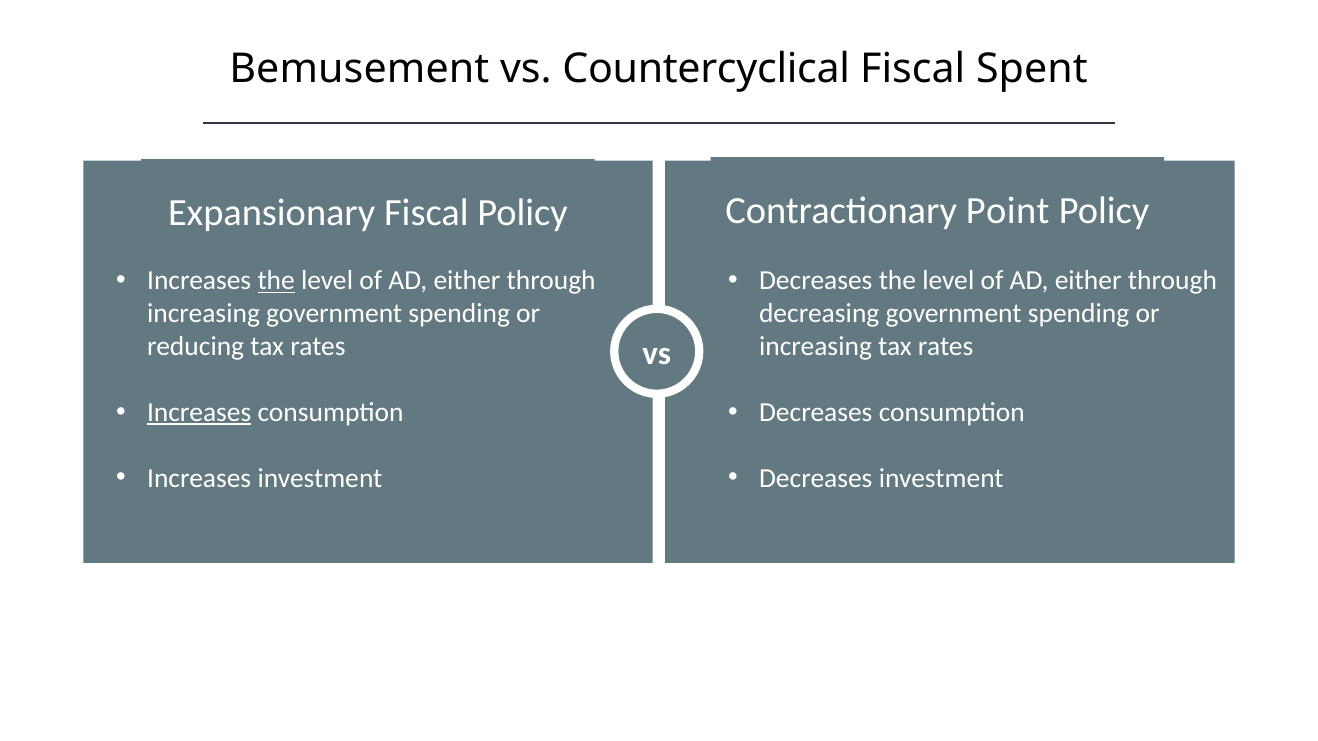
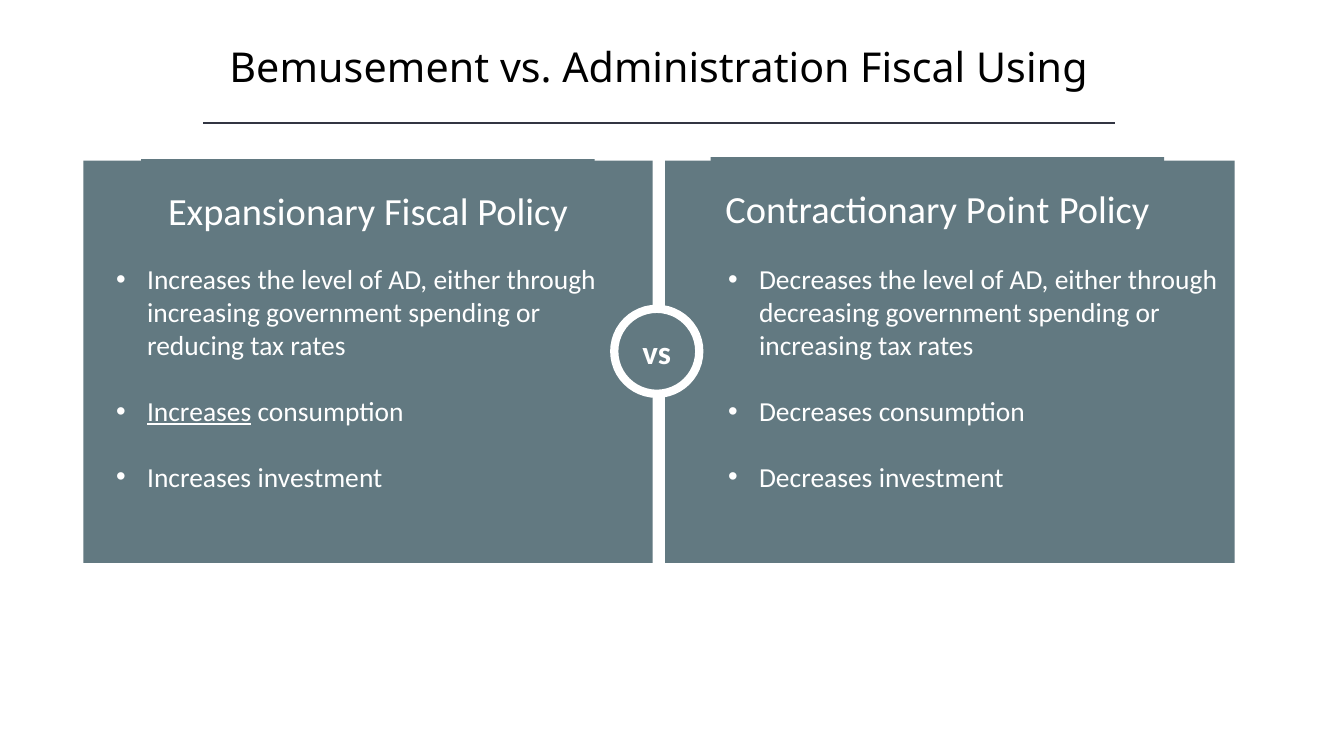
Countercyclical: Countercyclical -> Administration
Spent: Spent -> Using
the at (276, 281) underline: present -> none
